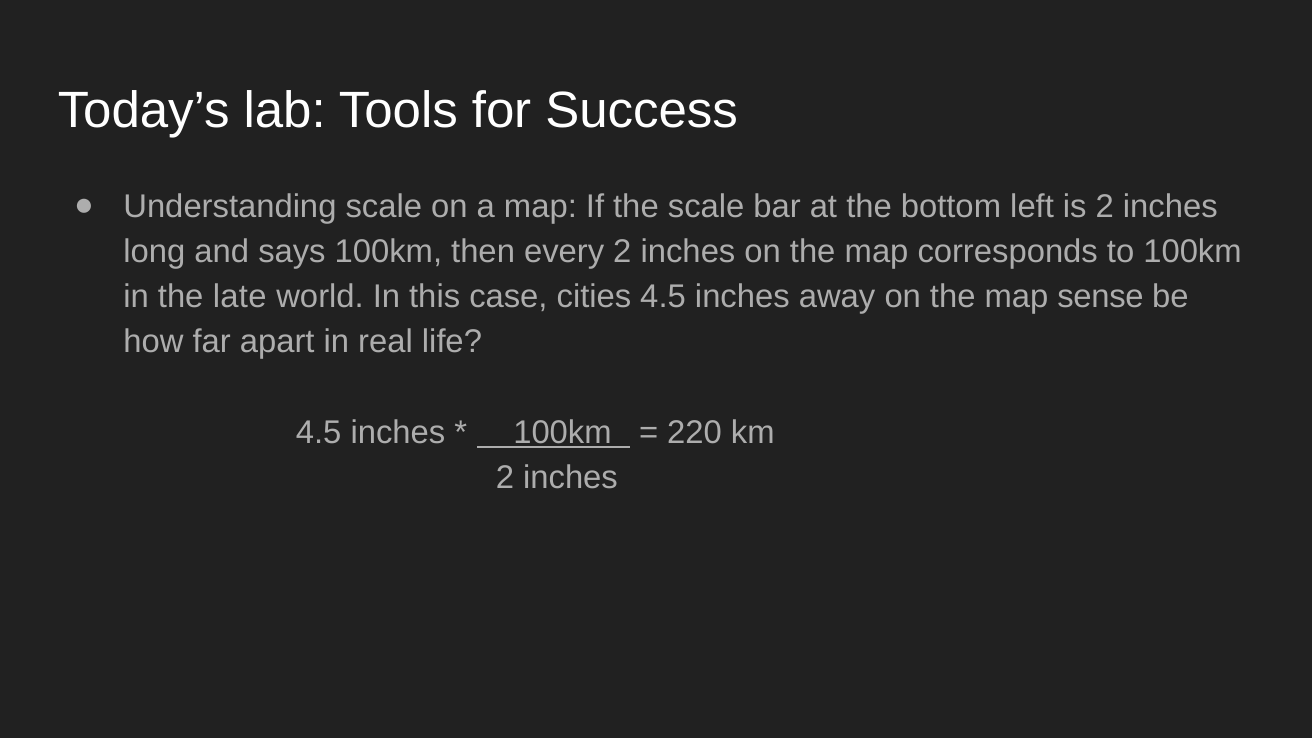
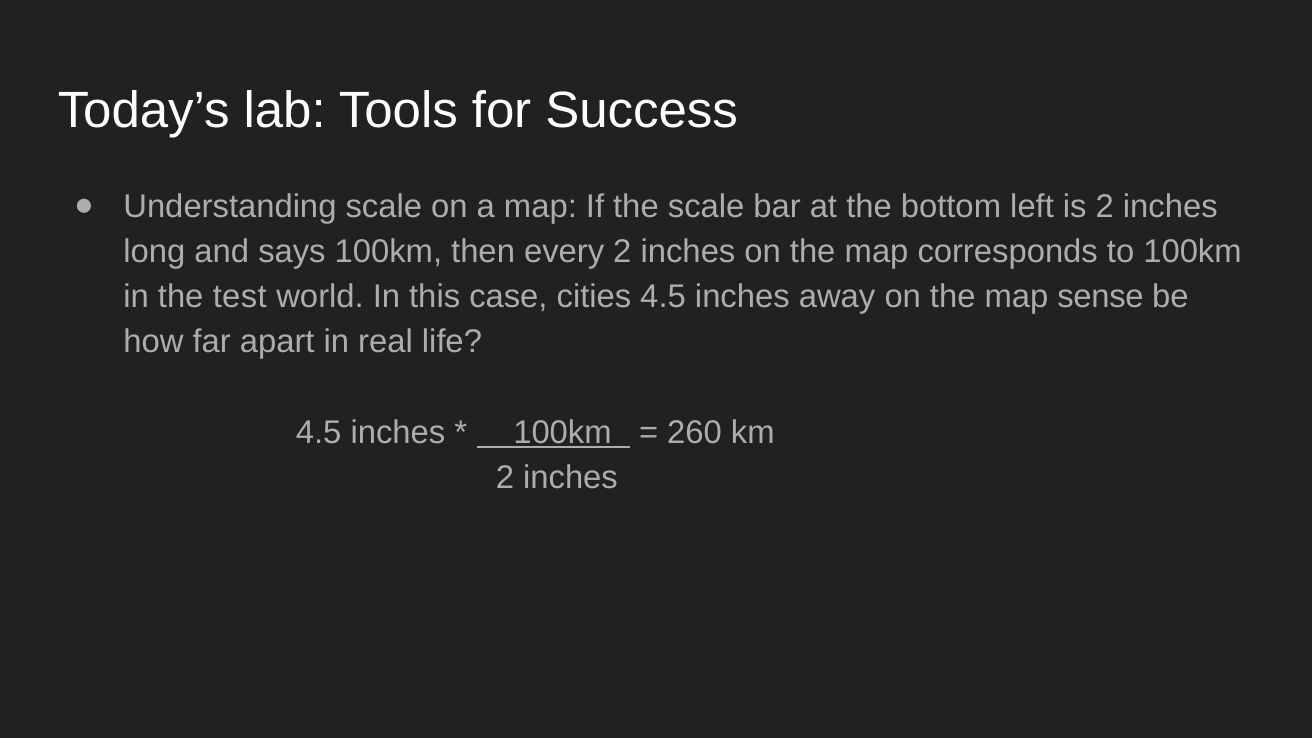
late: late -> test
220: 220 -> 260
